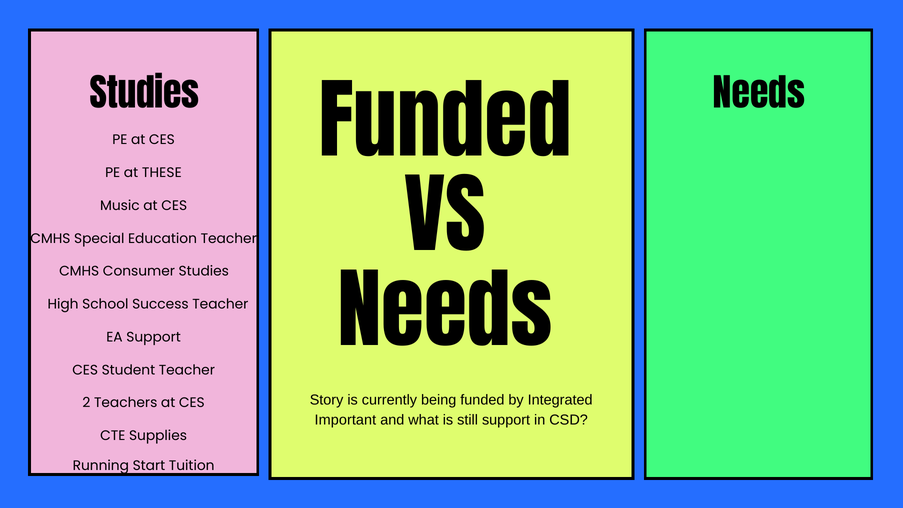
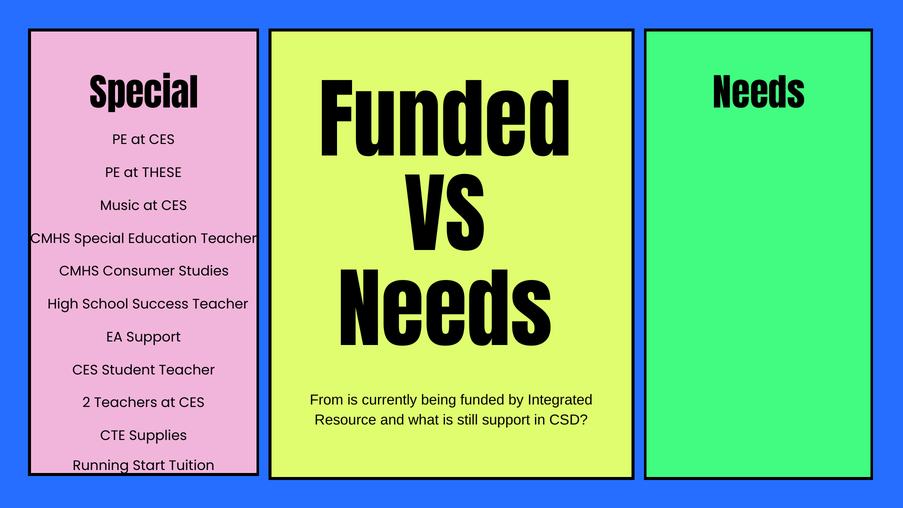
Studies at (144, 95): Studies -> Special
Story: Story -> From
Important: Important -> Resource
